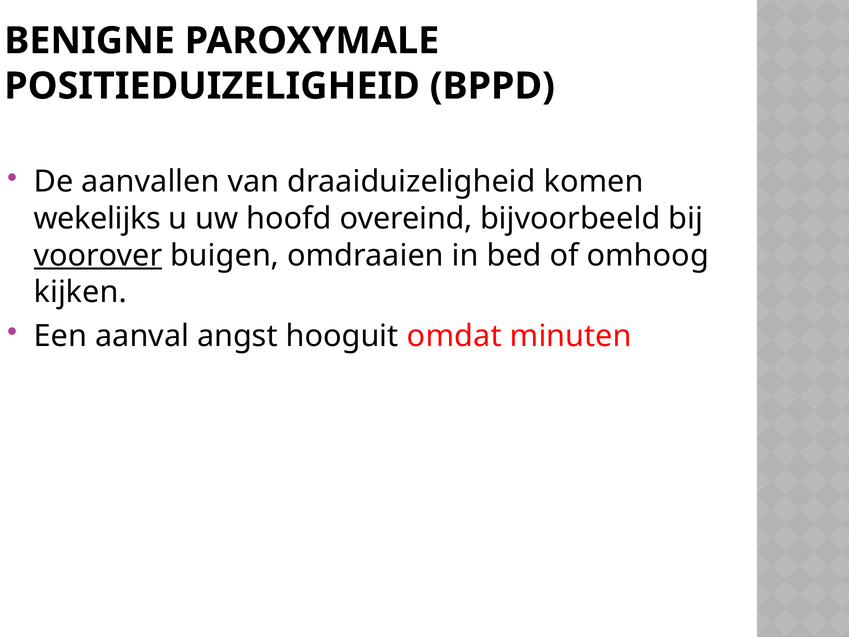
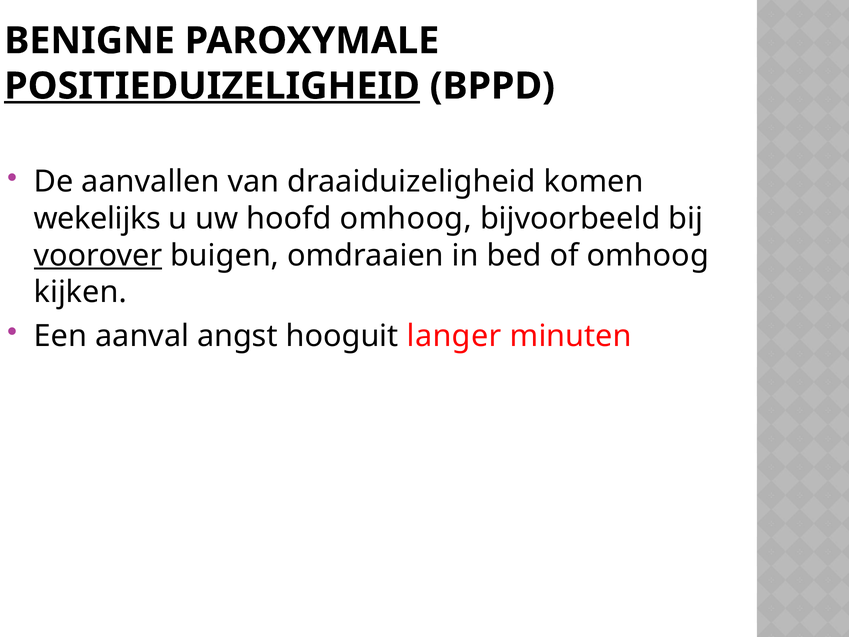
POSITIEDUIZELIGHEID underline: none -> present
hoofd overeind: overeind -> omhoog
omdat: omdat -> langer
